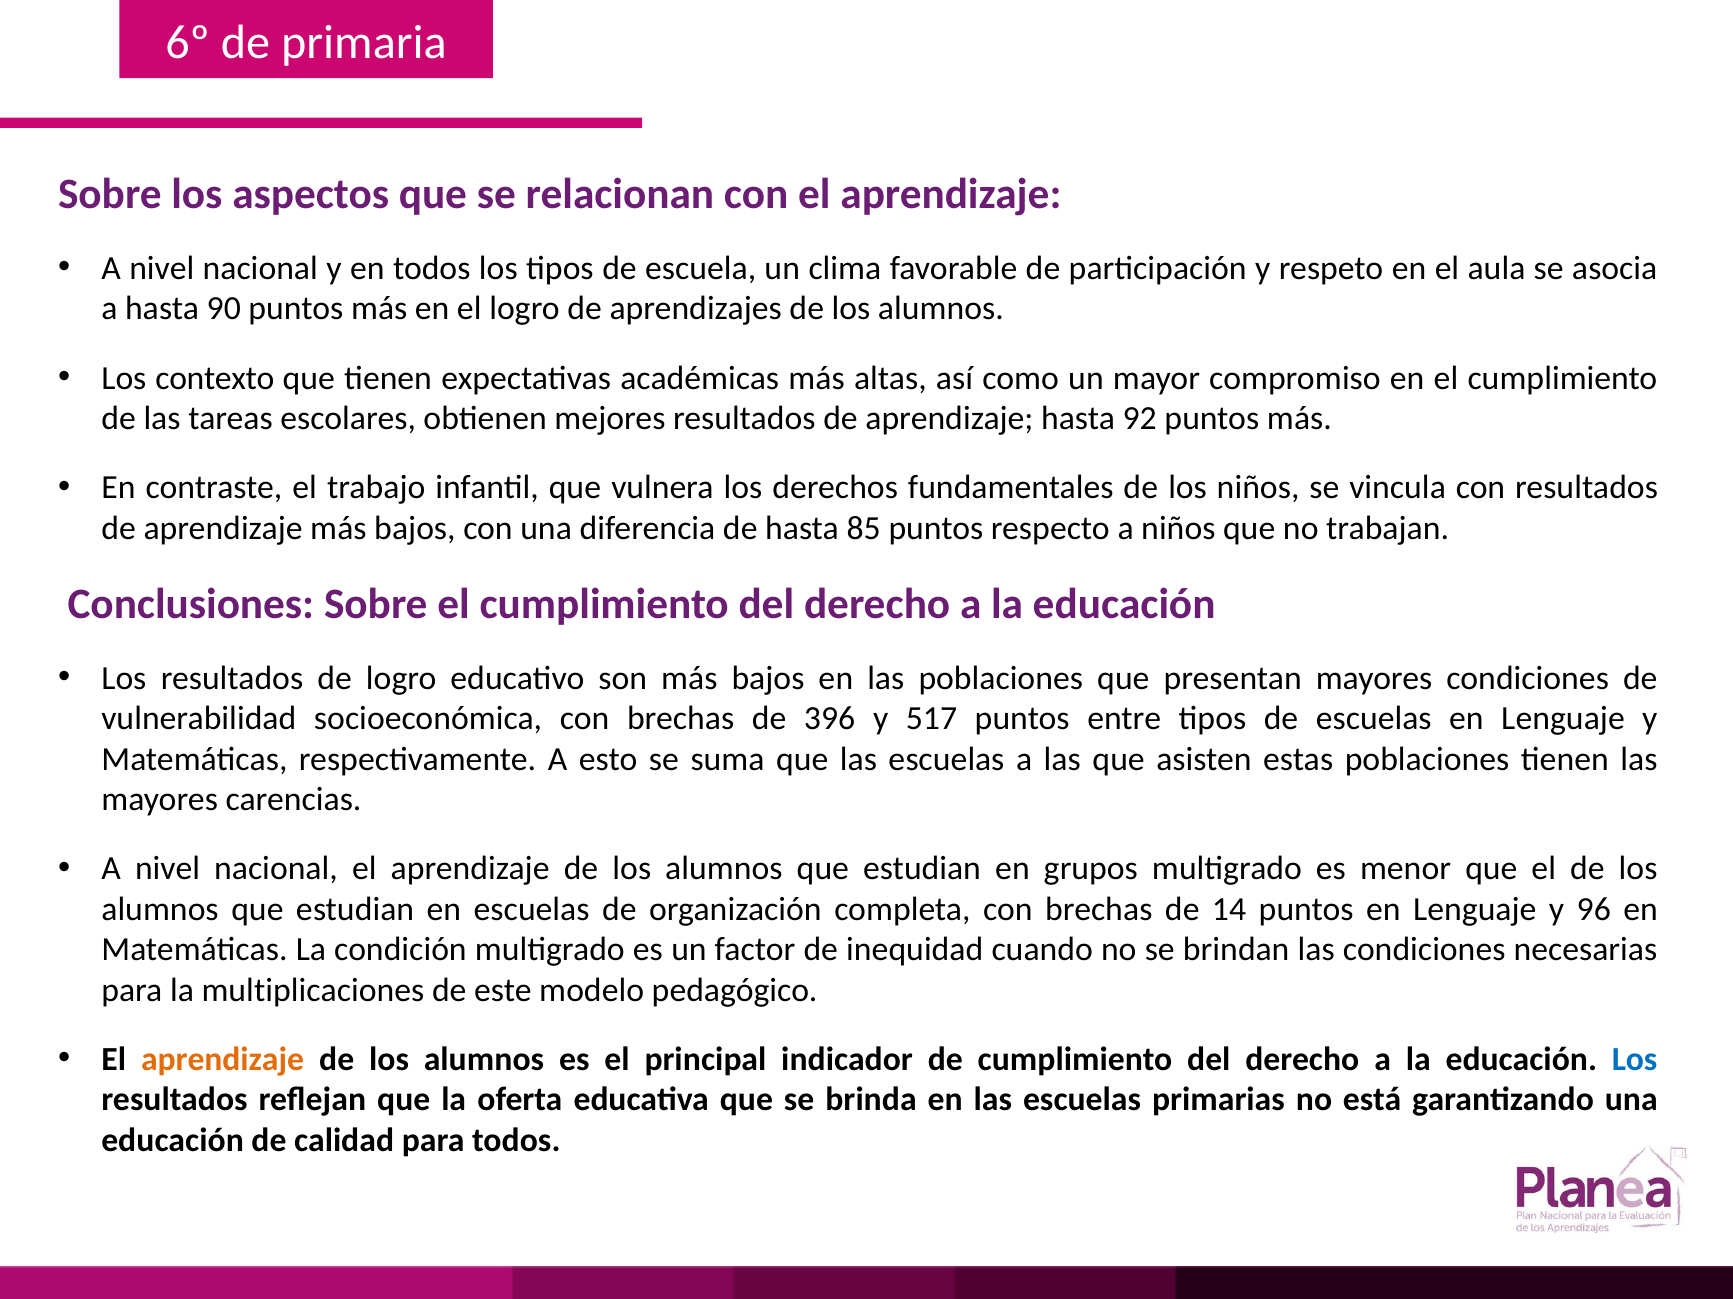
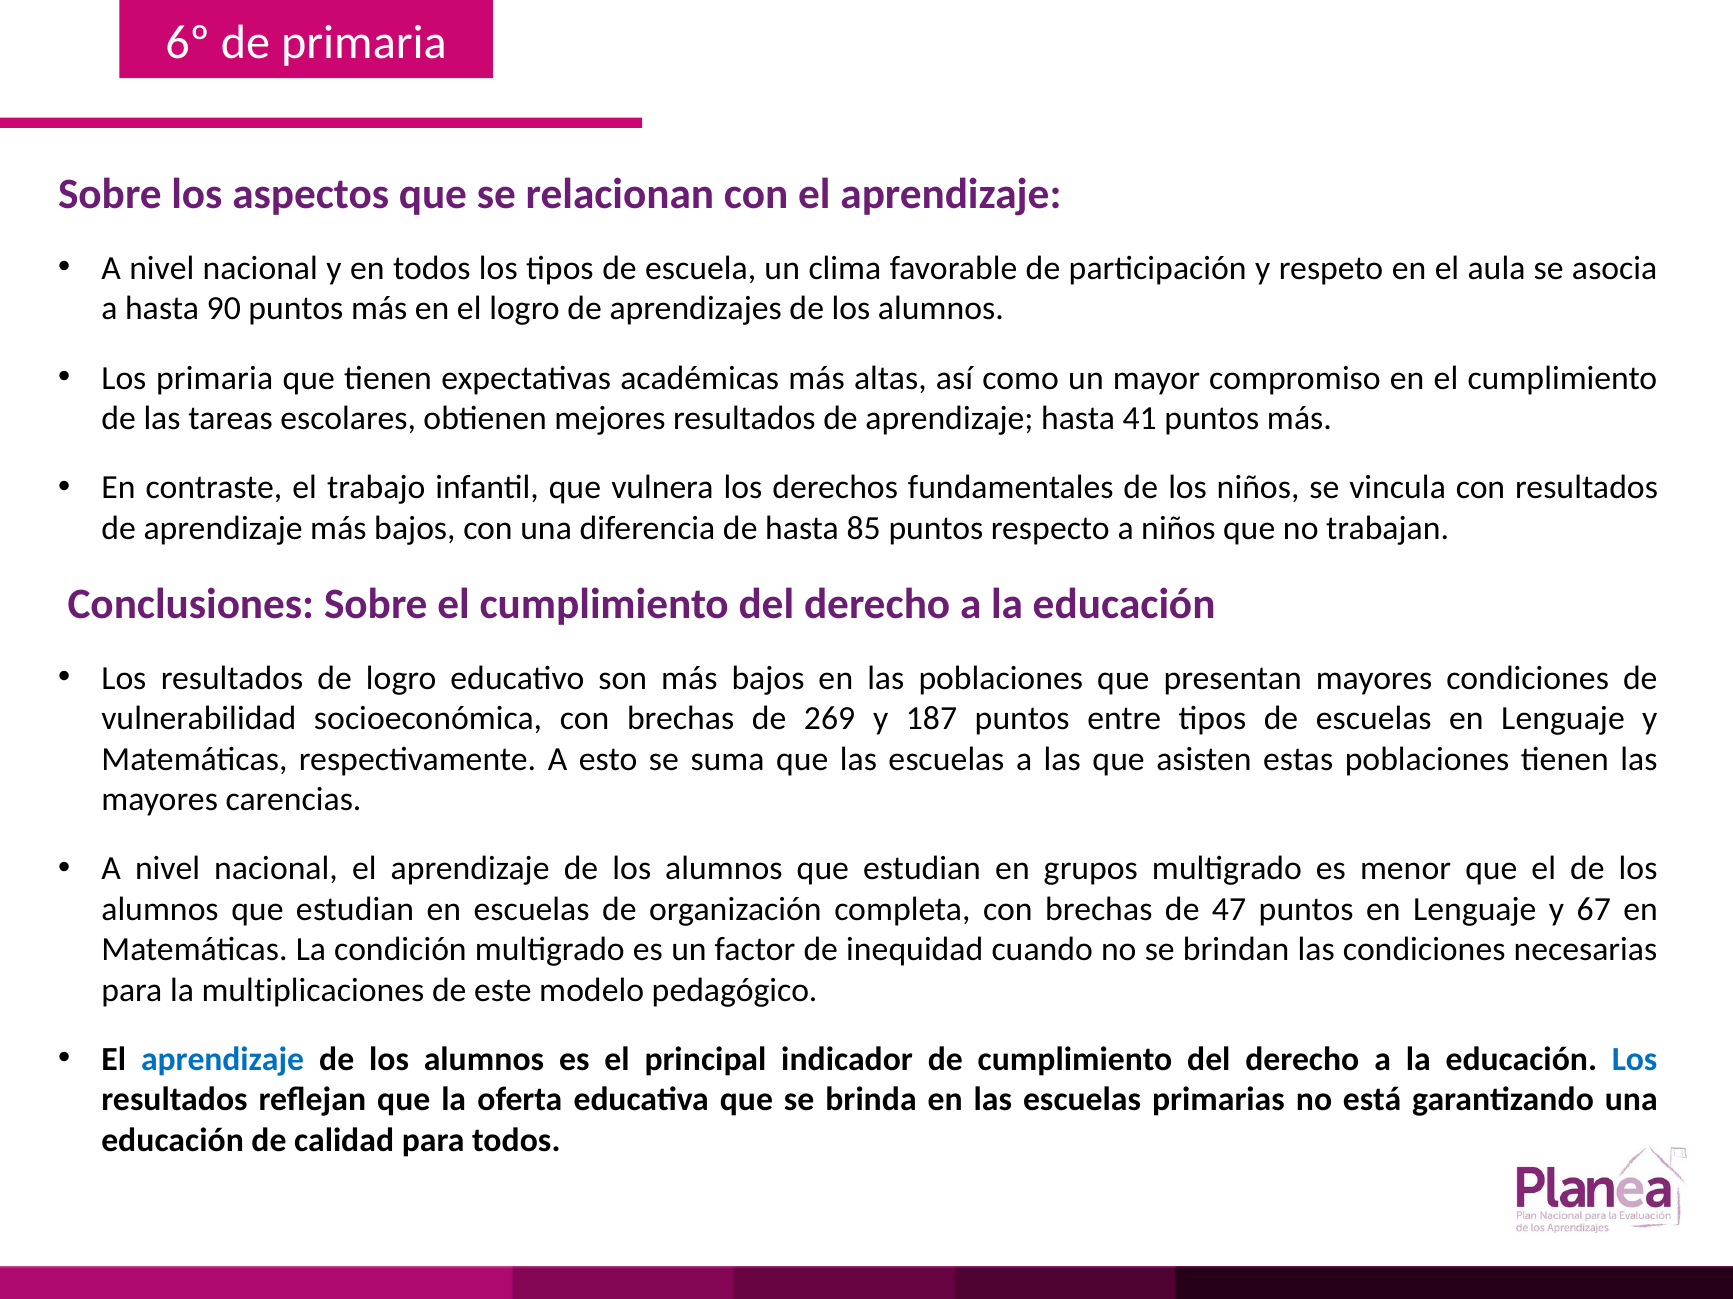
Los contexto: contexto -> primaria
92: 92 -> 41
396: 396 -> 269
517: 517 -> 187
14: 14 -> 47
96: 96 -> 67
aprendizaje at (223, 1060) colour: orange -> blue
